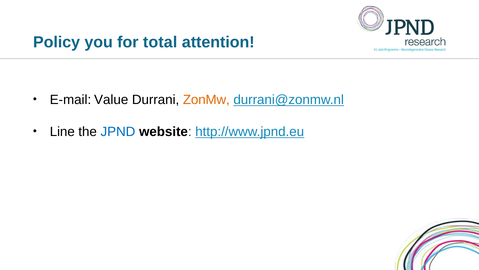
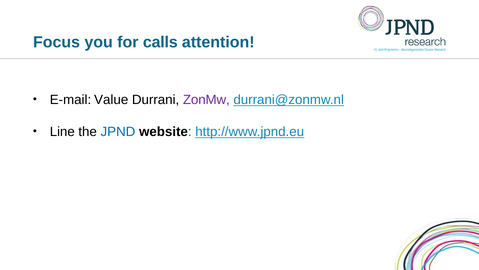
Policy: Policy -> Focus
total: total -> calls
ZonMw colour: orange -> purple
